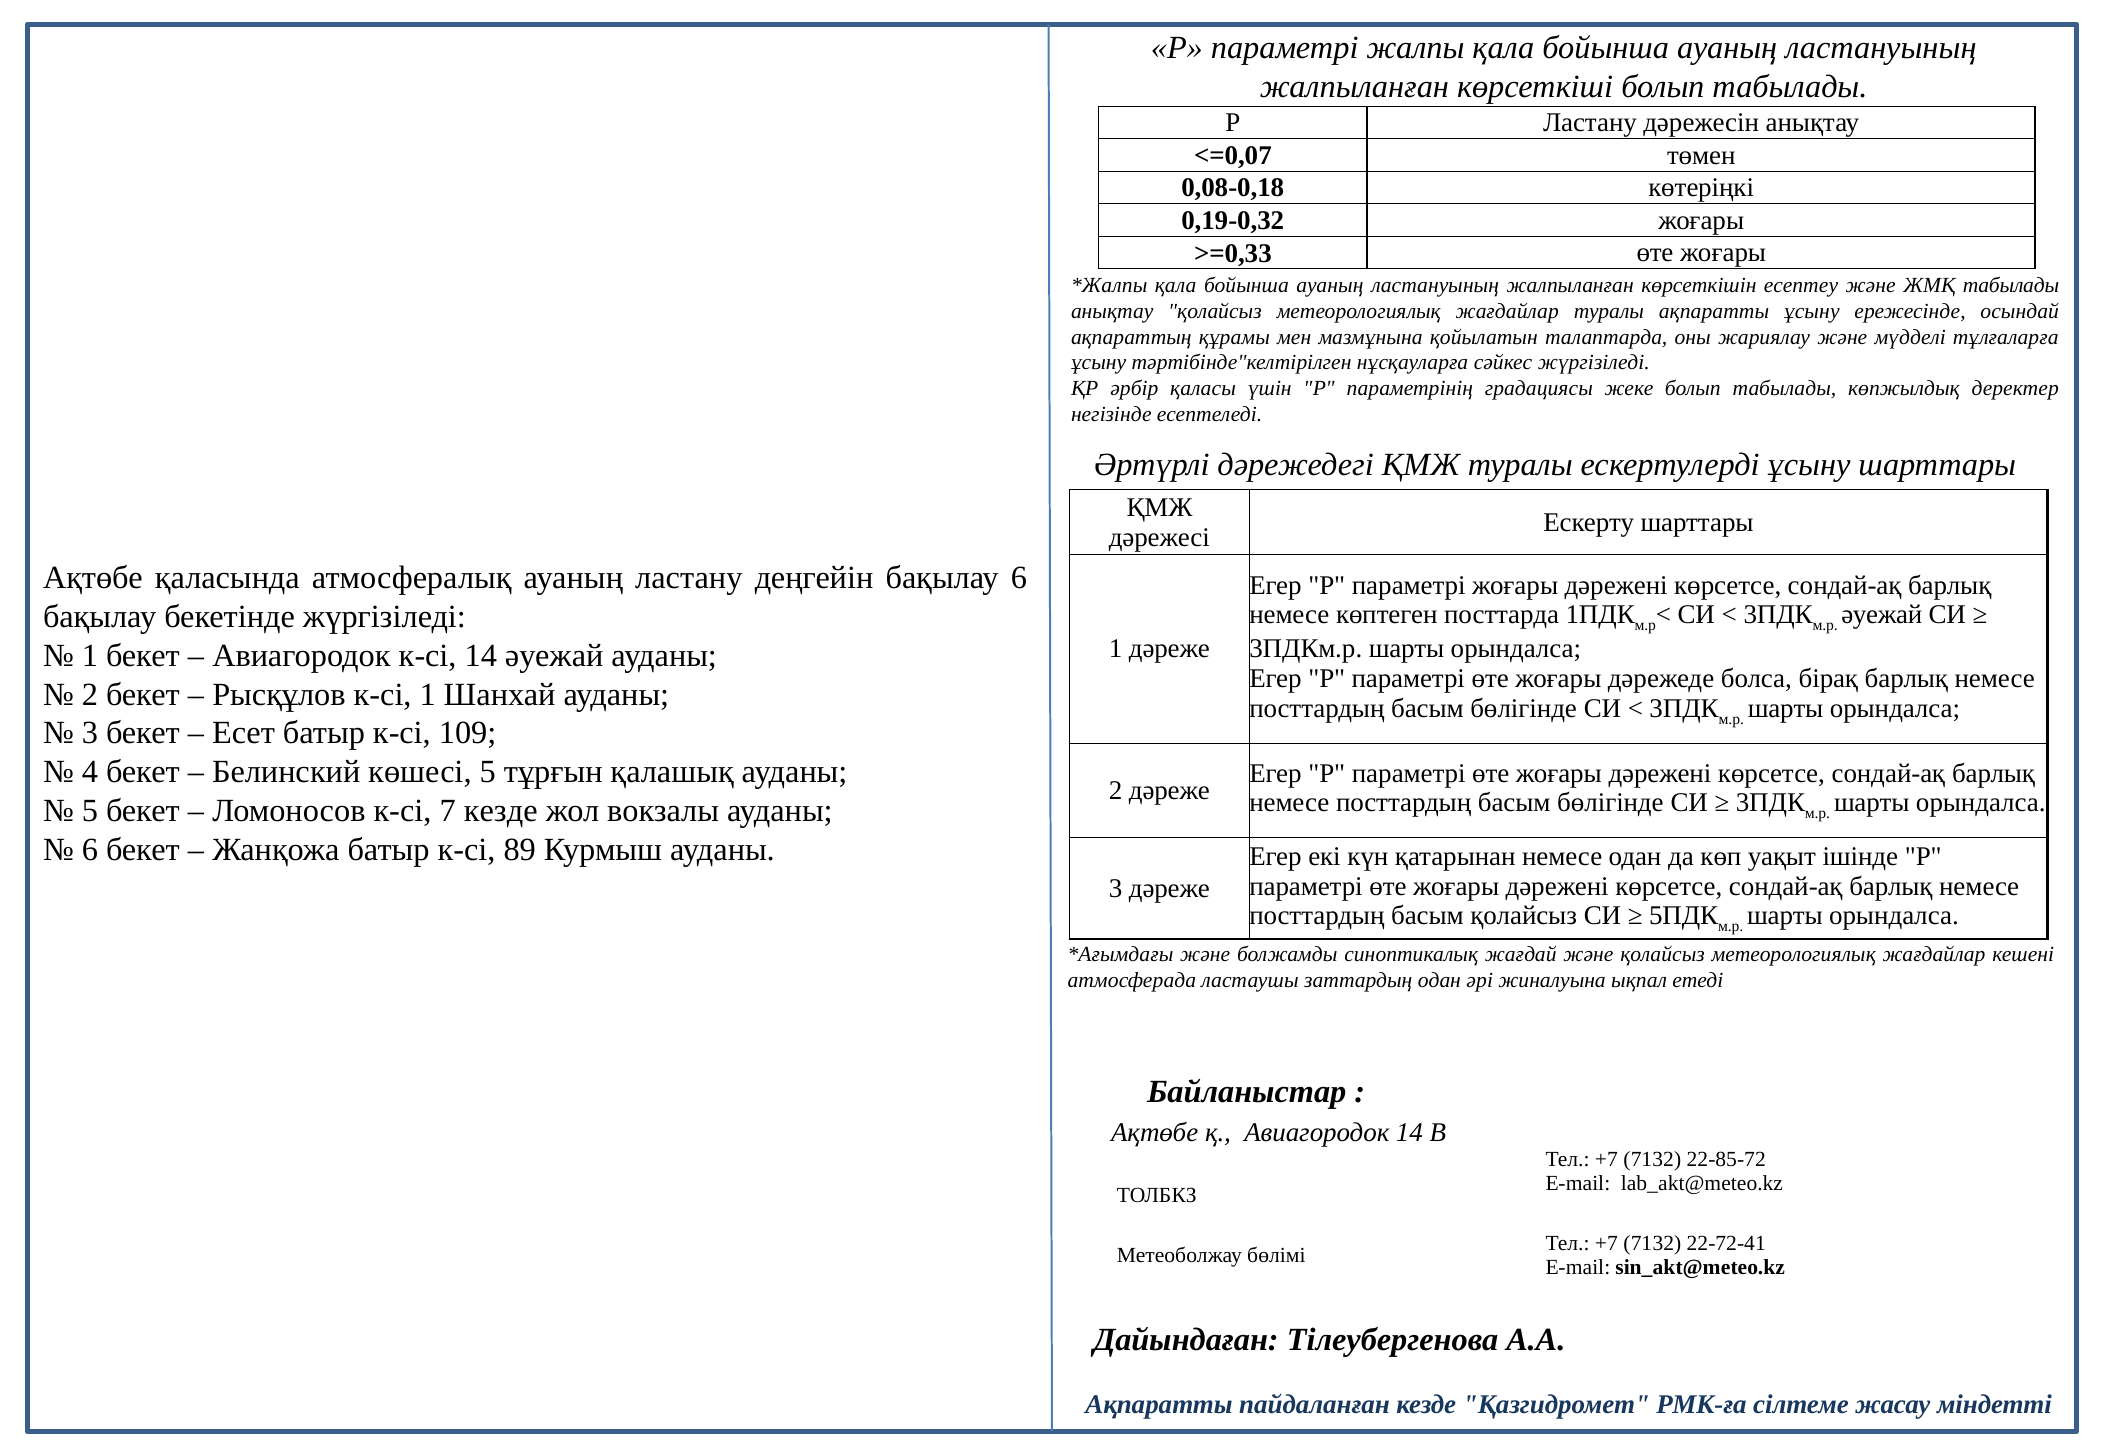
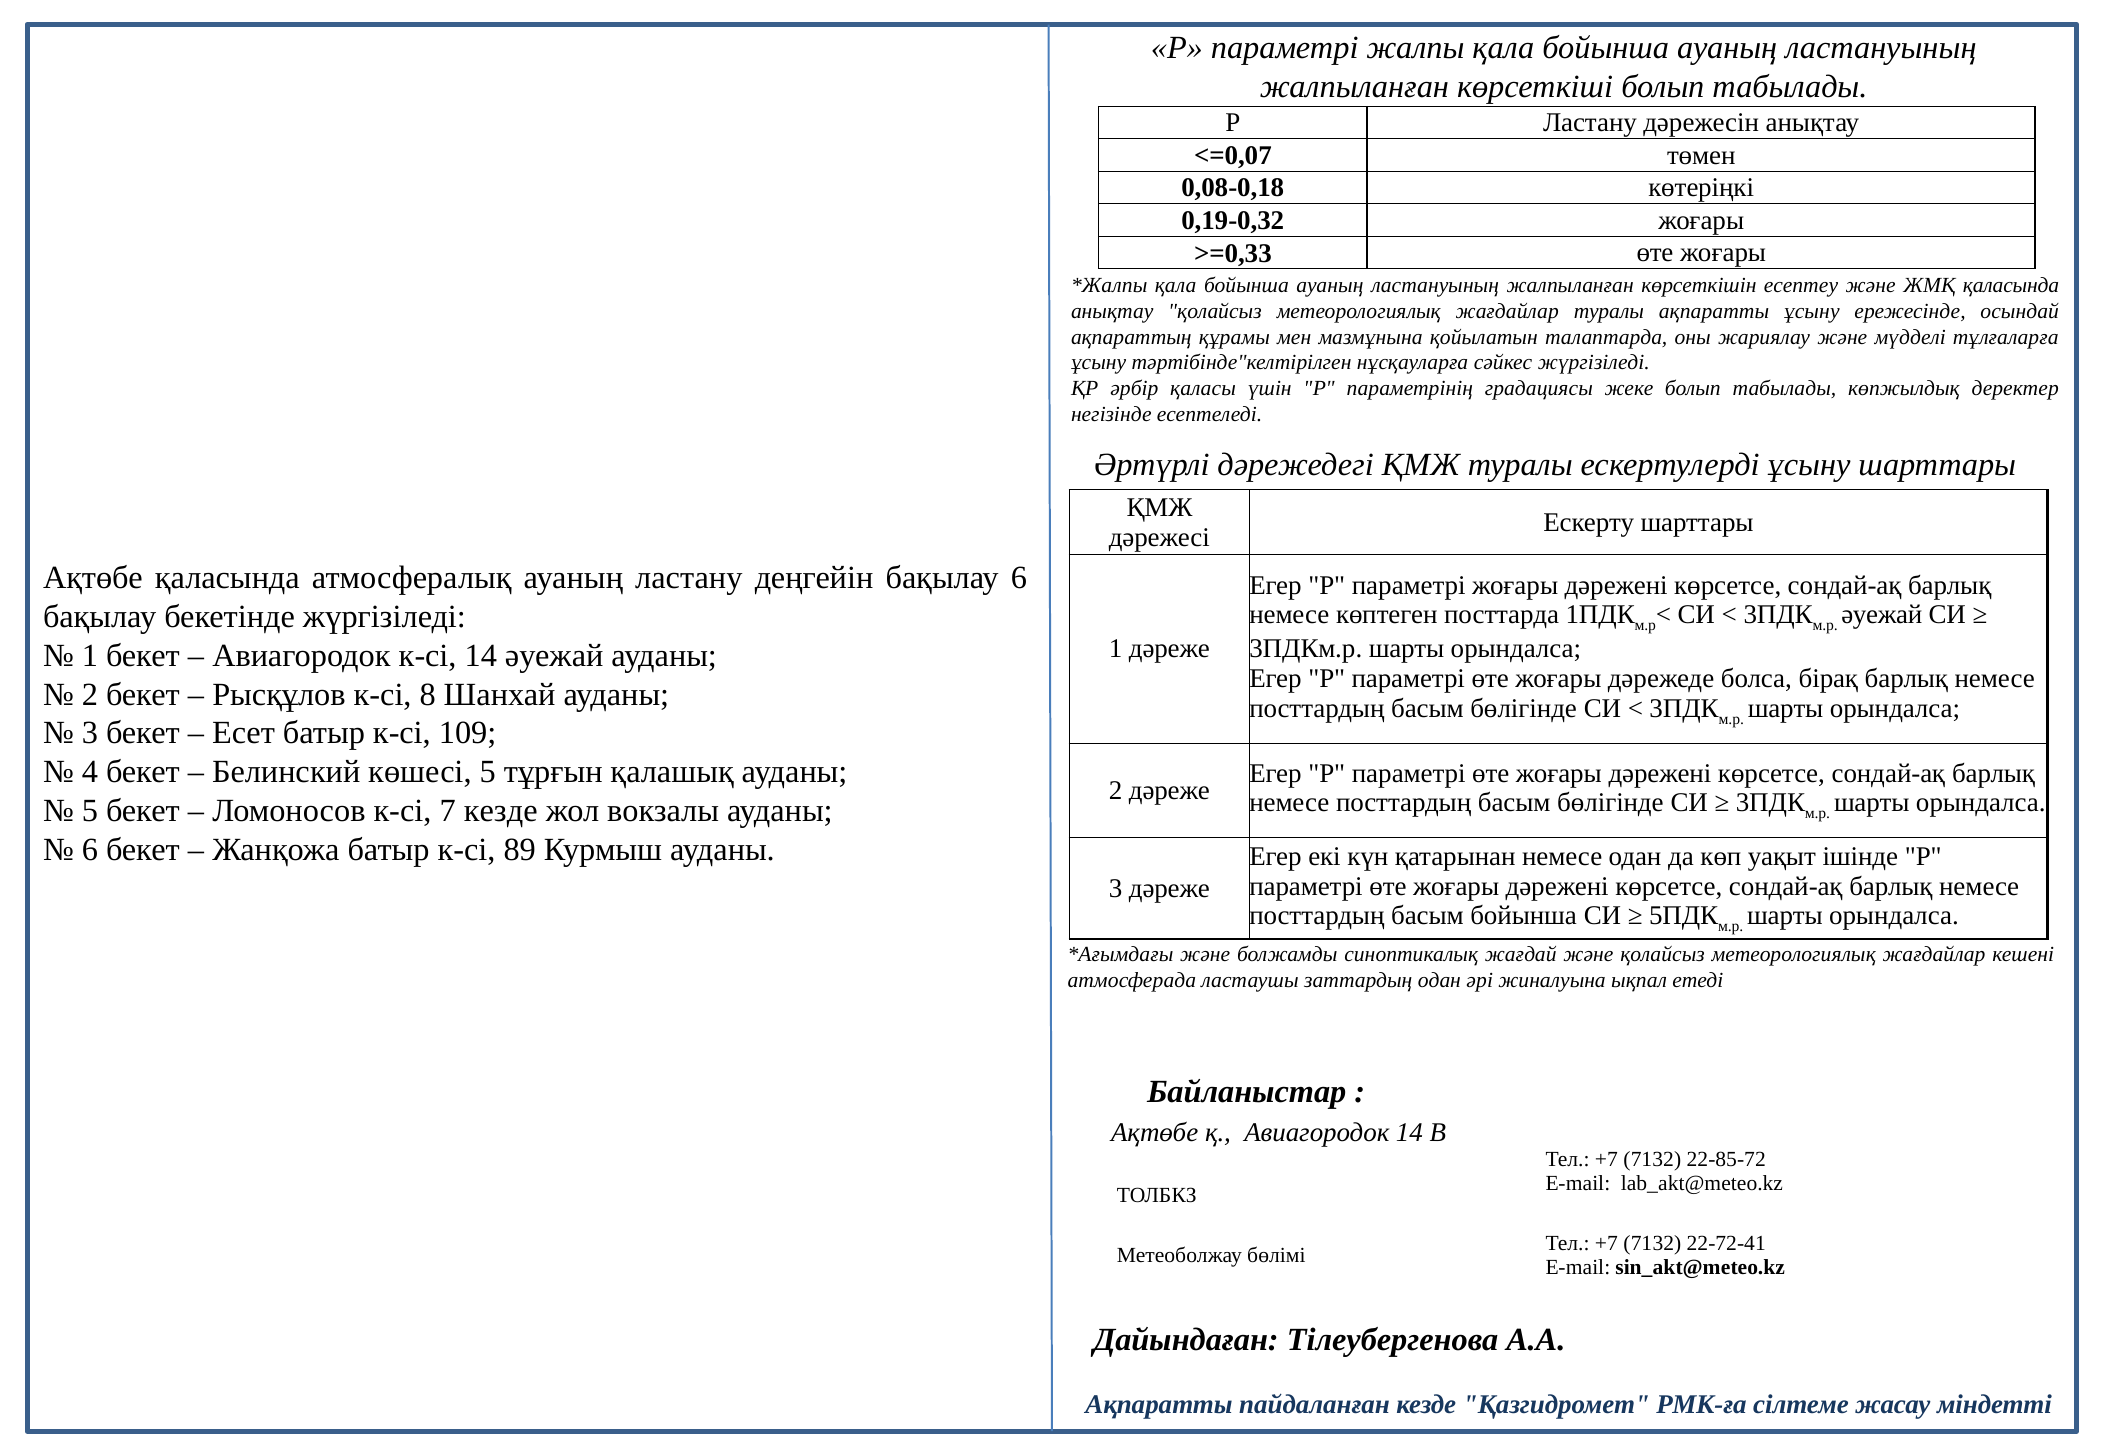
ЖМҚ табылады: табылады -> қаласында
к-сі 1: 1 -> 8
басым қолайсыз: қолайсыз -> бойынша
